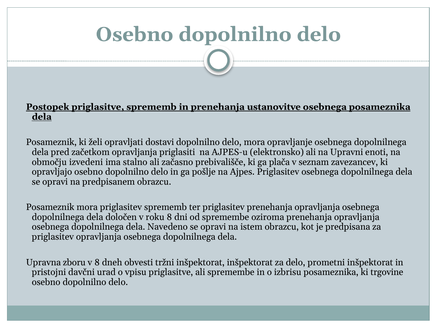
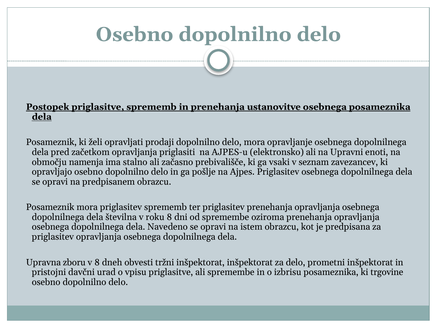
dostavi: dostavi -> prodaji
izvedeni: izvedeni -> namenja
plača: plača -> vsaki
določen: določen -> številna
